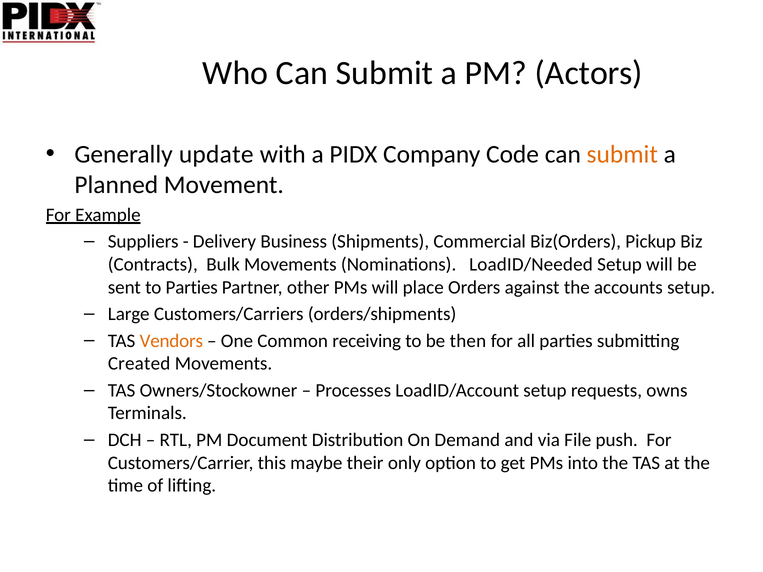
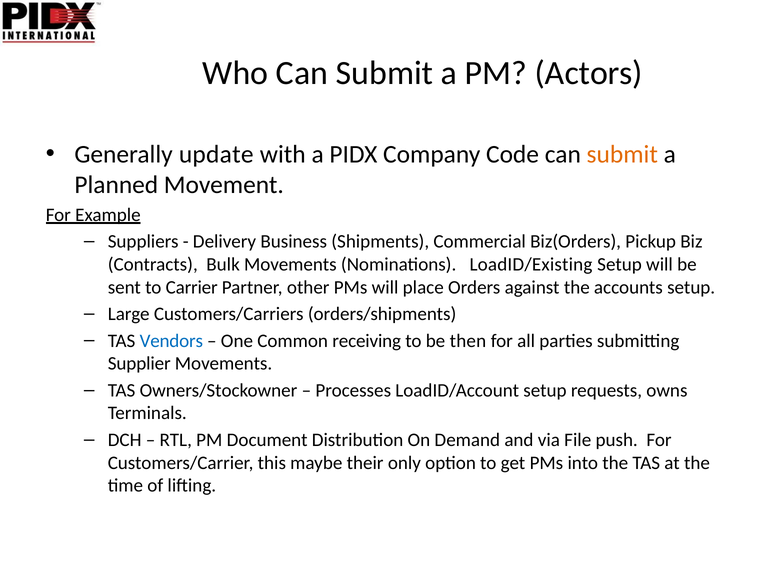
LoadID/Needed: LoadID/Needed -> LoadID/Existing
to Parties: Parties -> Carrier
Vendors colour: orange -> blue
Created: Created -> Supplier
